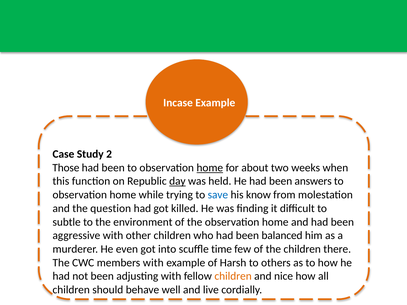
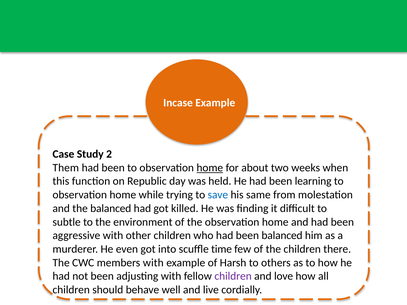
Those: Those -> Them
day underline: present -> none
answers: answers -> learning
know: know -> same
the question: question -> balanced
children at (233, 276) colour: orange -> purple
nice: nice -> love
